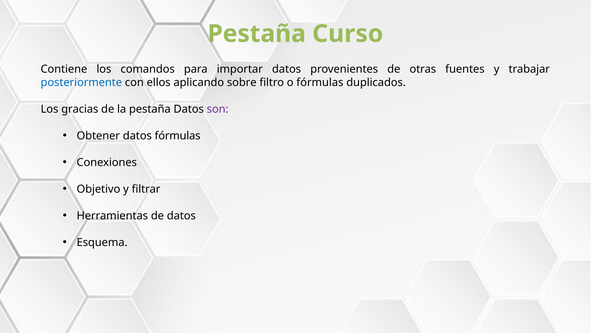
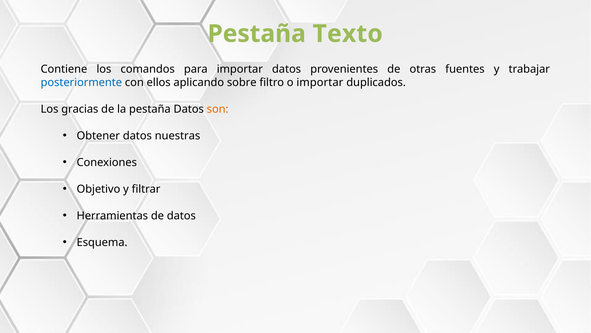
Curso: Curso -> Texto
o fórmulas: fórmulas -> importar
son colour: purple -> orange
datos fórmulas: fórmulas -> nuestras
